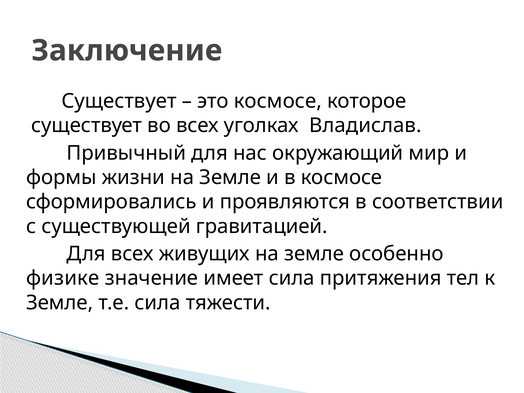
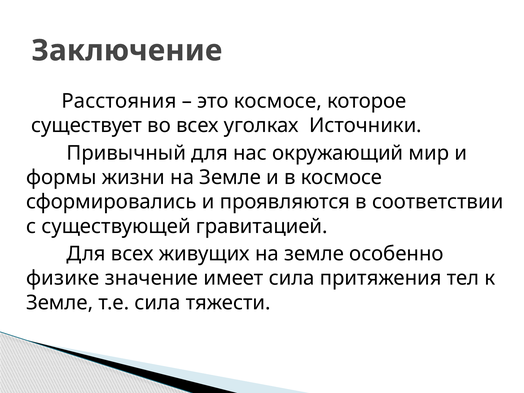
Существует at (119, 101): Существует -> Расстояния
Владислав: Владислав -> Источники
